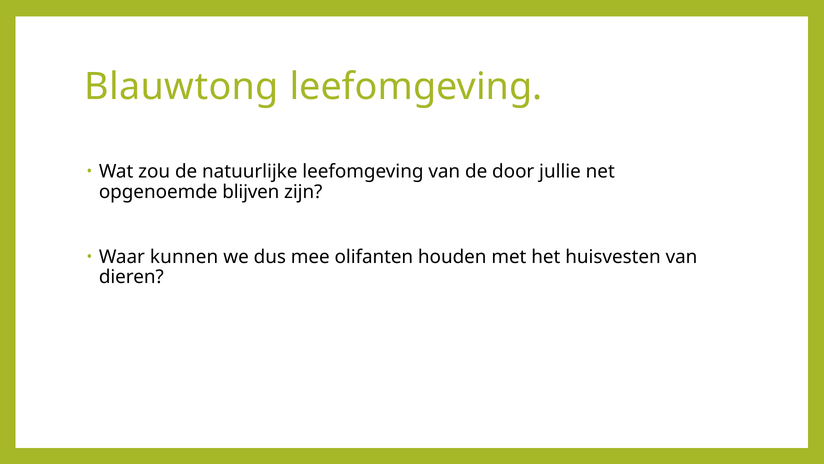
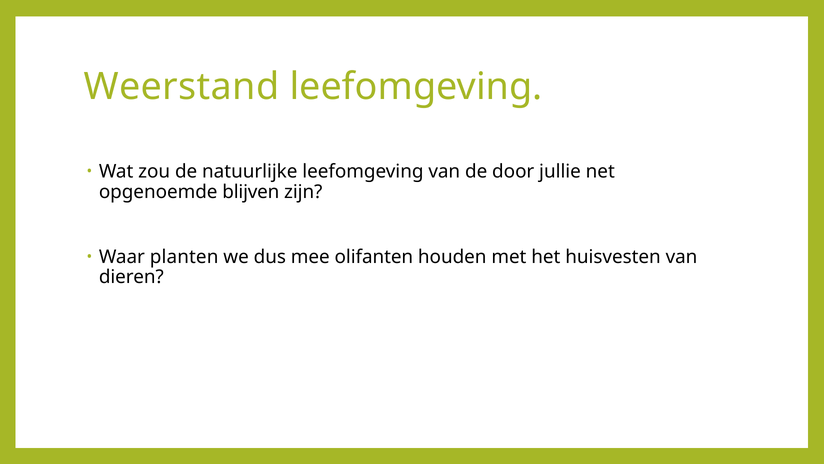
Blauwtong: Blauwtong -> Weerstand
kunnen: kunnen -> planten
